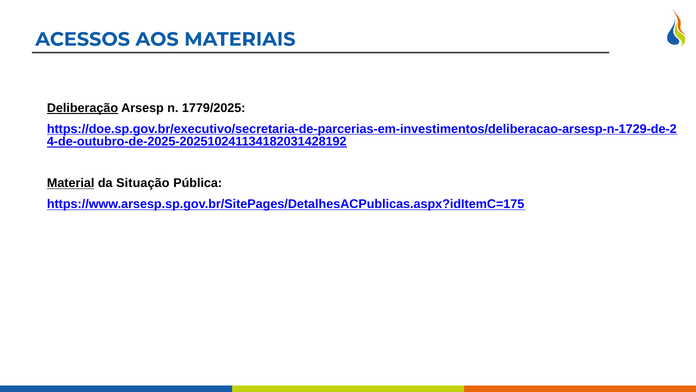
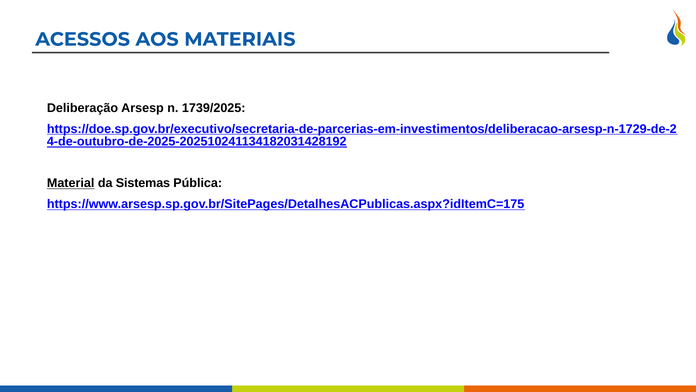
Deliberação underline: present -> none
1779/2025: 1779/2025 -> 1739/2025
Situação: Situação -> Sistemas
